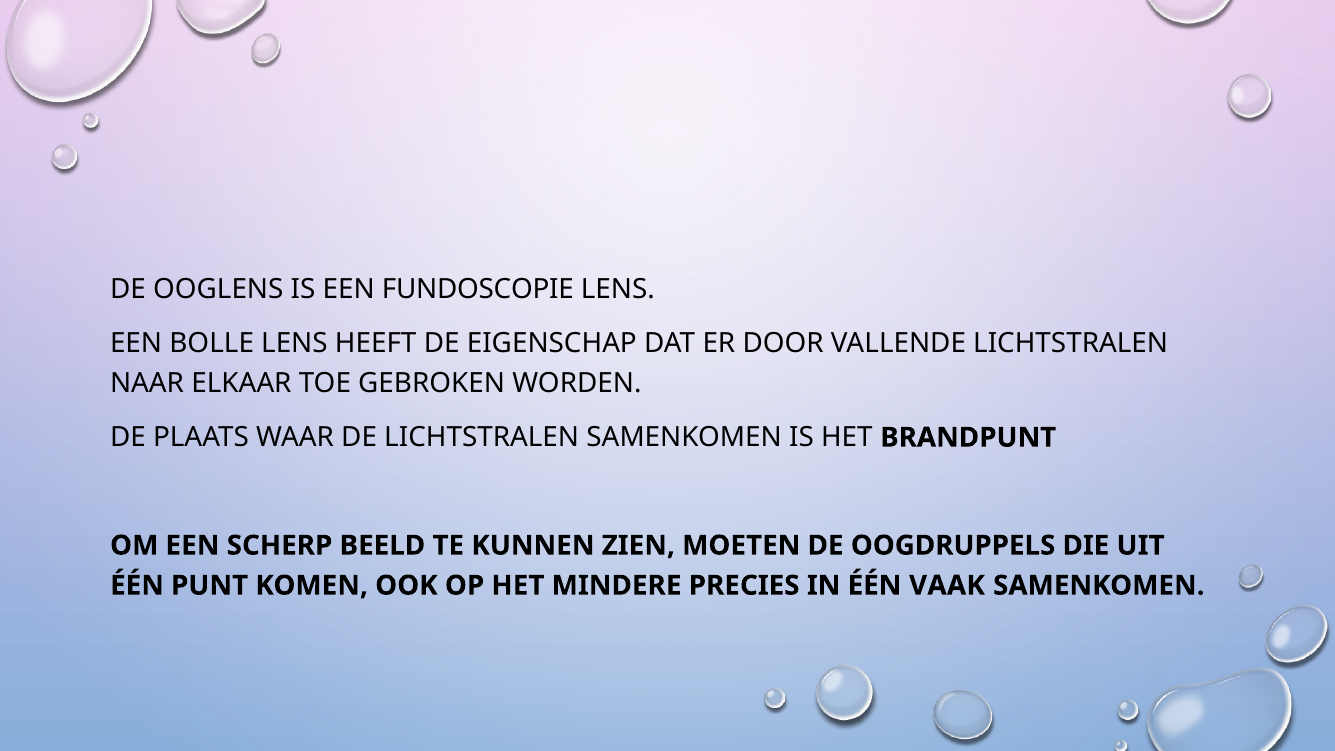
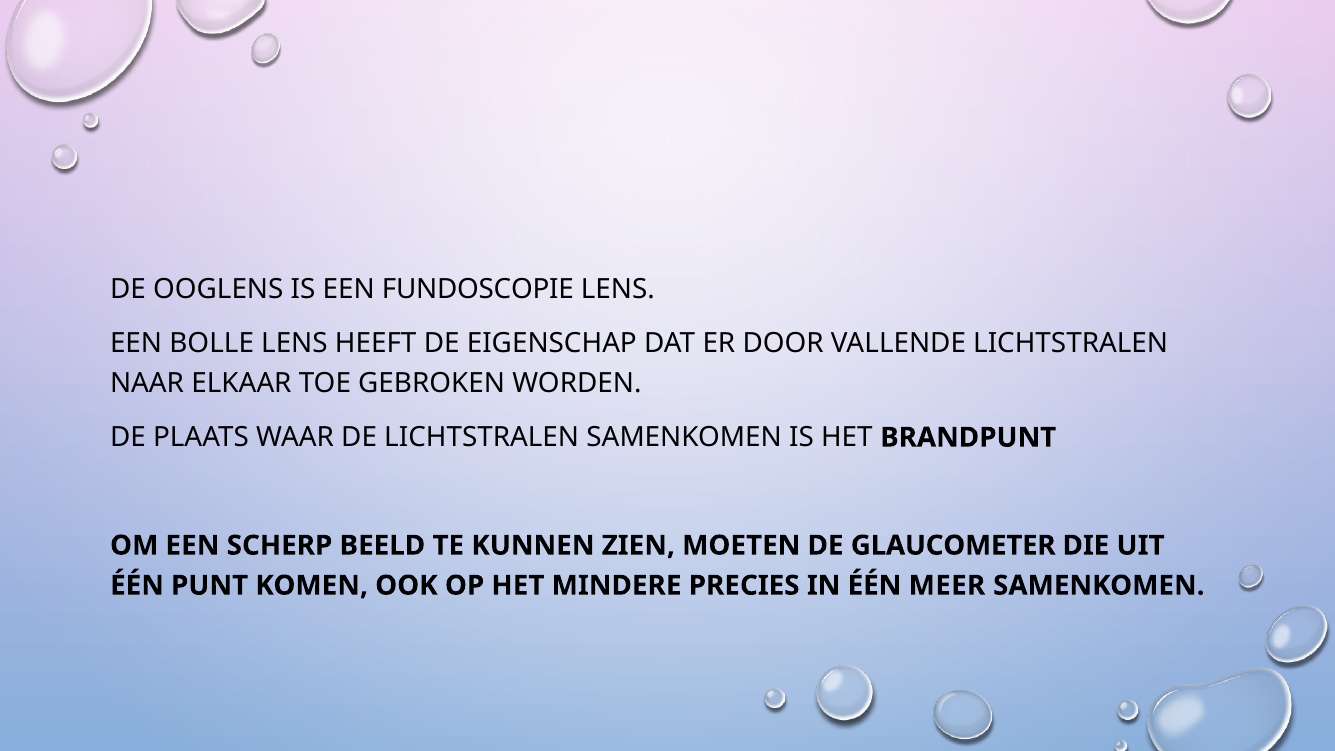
OOGDRUPPELS: OOGDRUPPELS -> GLAUCOMETER
VAAK: VAAK -> MEER
